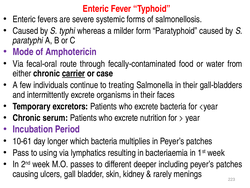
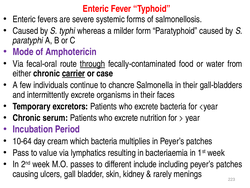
through underline: none -> present
treating: treating -> chancre
10-61: 10-61 -> 10-64
longer: longer -> cream
using: using -> value
deeper: deeper -> include
